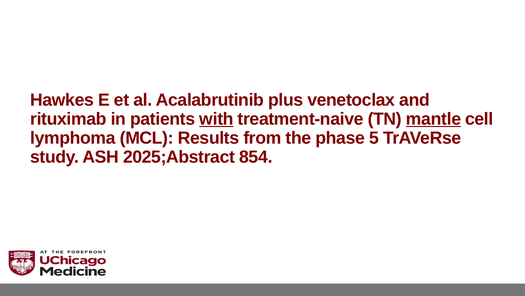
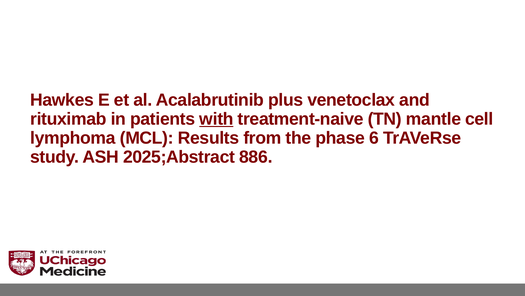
mantle underline: present -> none
5: 5 -> 6
854: 854 -> 886
